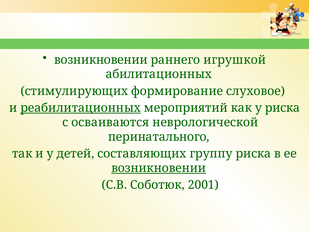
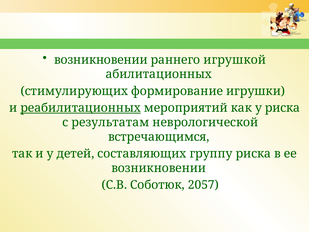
слуховое: слуховое -> игрушки
осваиваются: осваиваются -> результатам
перинатального: перинатального -> встречающимся
возникновении at (159, 168) underline: present -> none
2001: 2001 -> 2057
